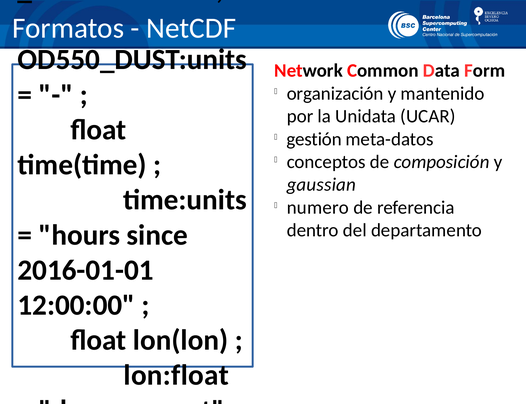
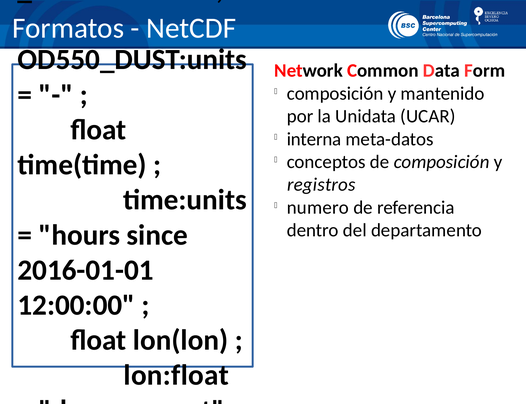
organización at (335, 93): organización -> composición
gestión: gestión -> interna
gaussian: gaussian -> registros
